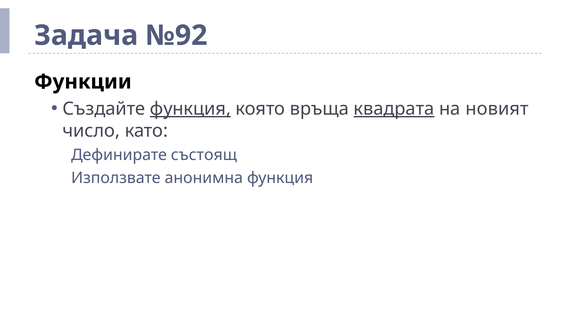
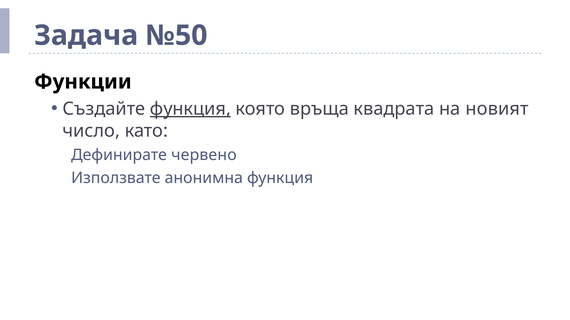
№92: №92 -> №50
квадрата underline: present -> none
състоящ: състоящ -> червено
